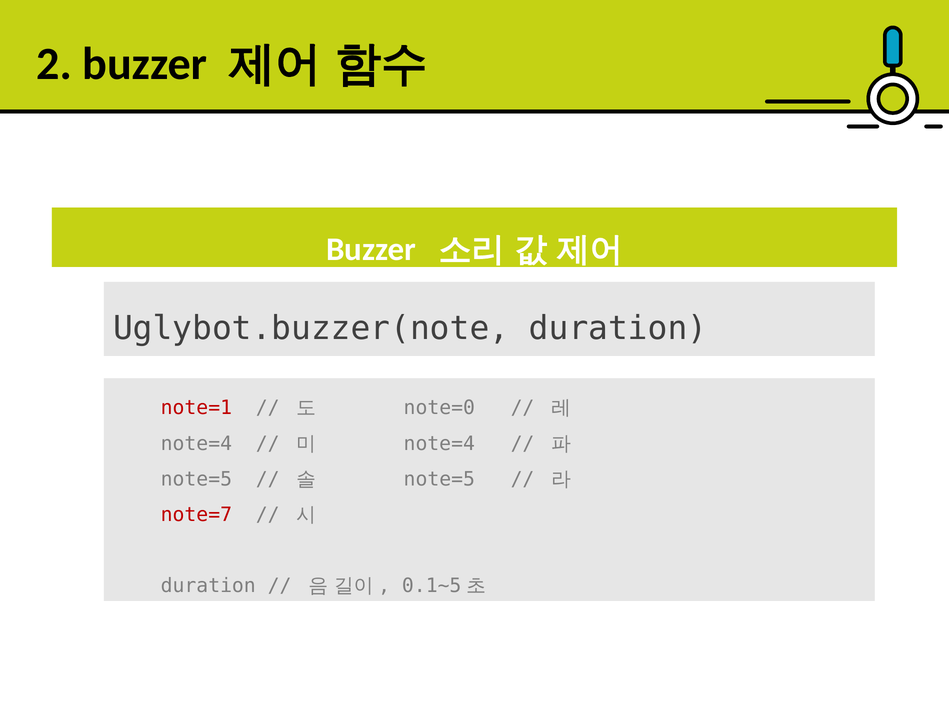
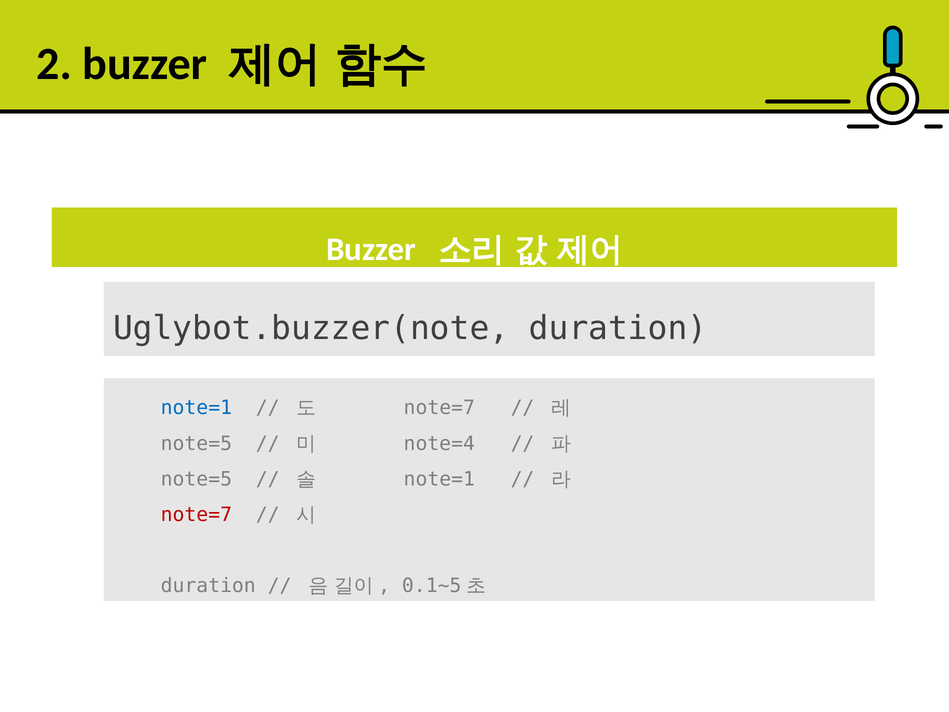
note=1 at (196, 408) colour: red -> blue
note=0 at (439, 408): note=0 -> note=7
note=4 at (196, 443): note=4 -> note=5
note=5 at (439, 479): note=5 -> note=1
